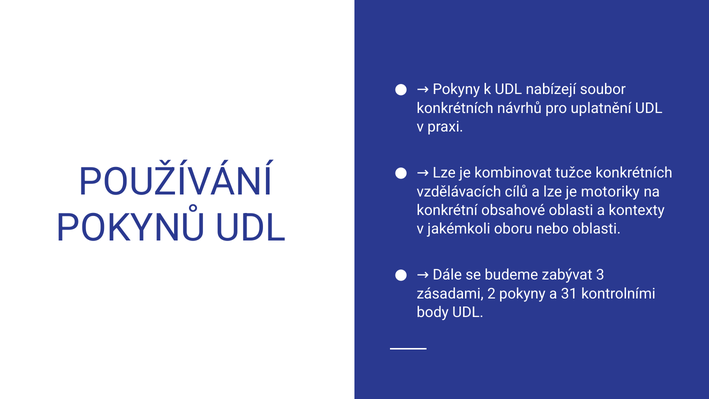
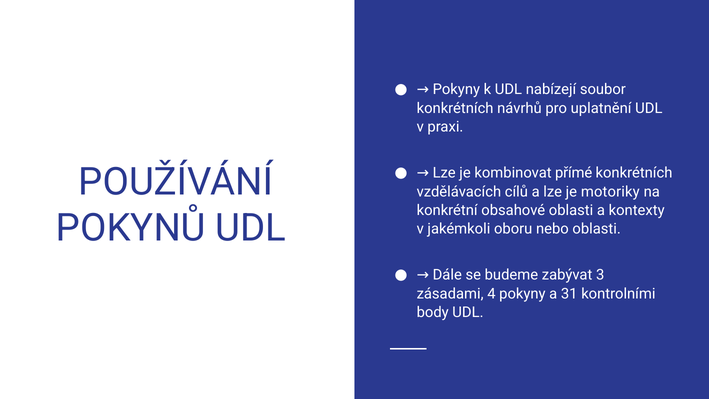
tužce: tužce -> přímé
2: 2 -> 4
